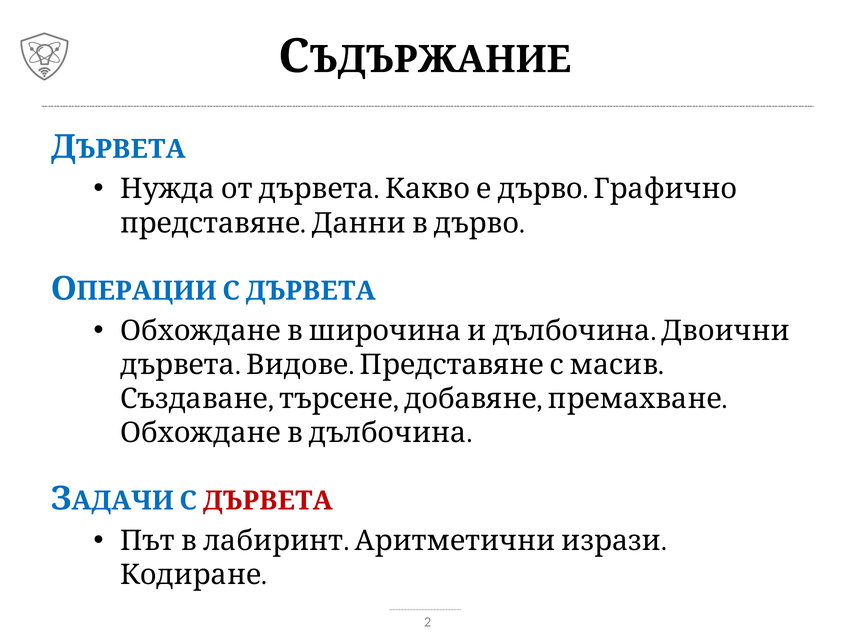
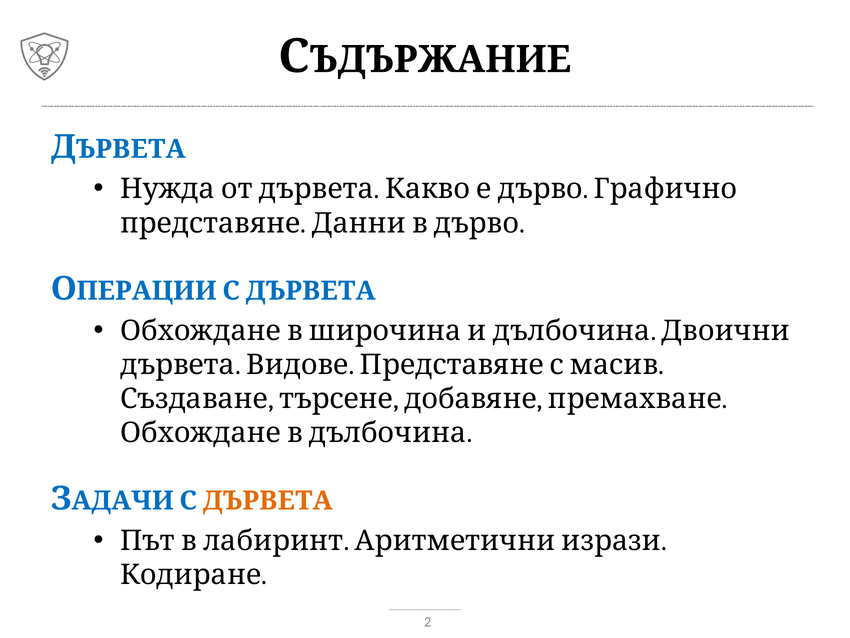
ДЪРВЕТА at (268, 500) colour: red -> orange
